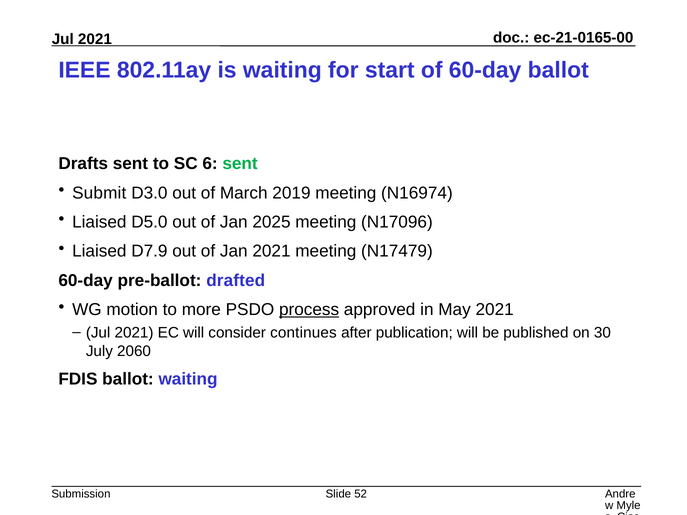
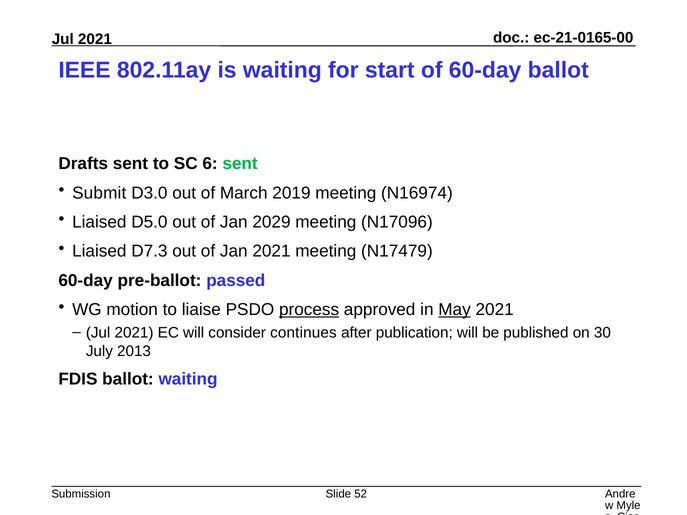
2025: 2025 -> 2029
D7.9: D7.9 -> D7.3
drafted: drafted -> passed
more: more -> liaise
May underline: none -> present
2060: 2060 -> 2013
